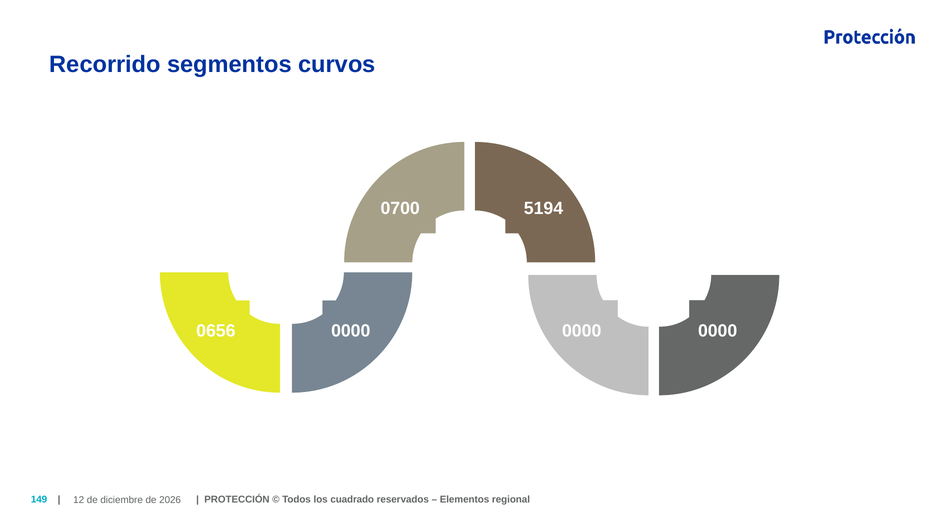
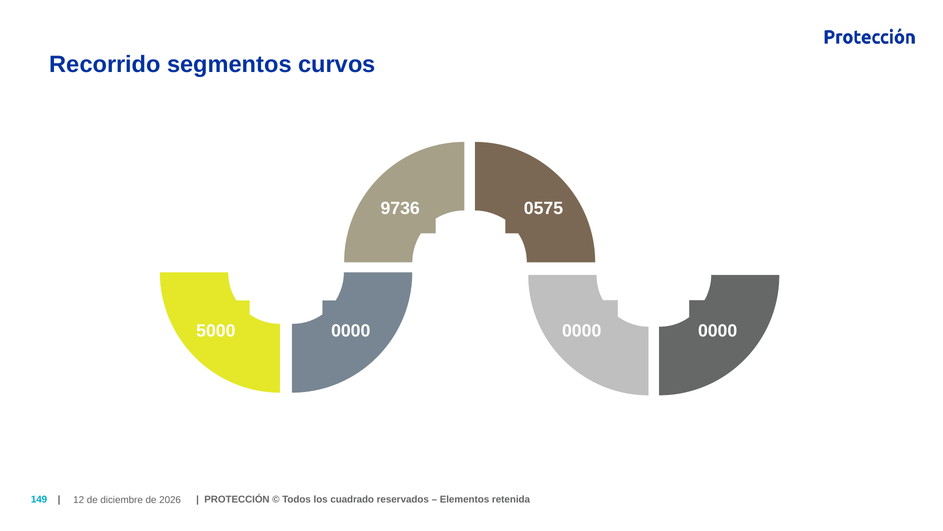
0700: 0700 -> 9736
5194: 5194 -> 0575
0656: 0656 -> 5000
regional: regional -> retenida
